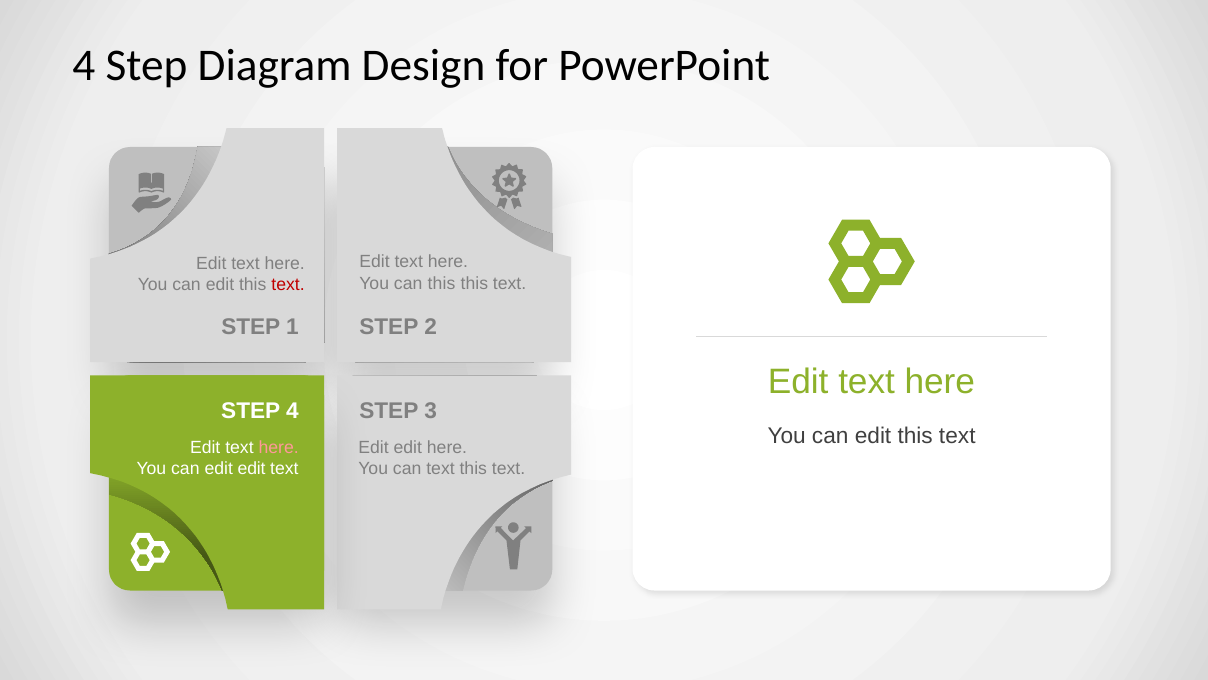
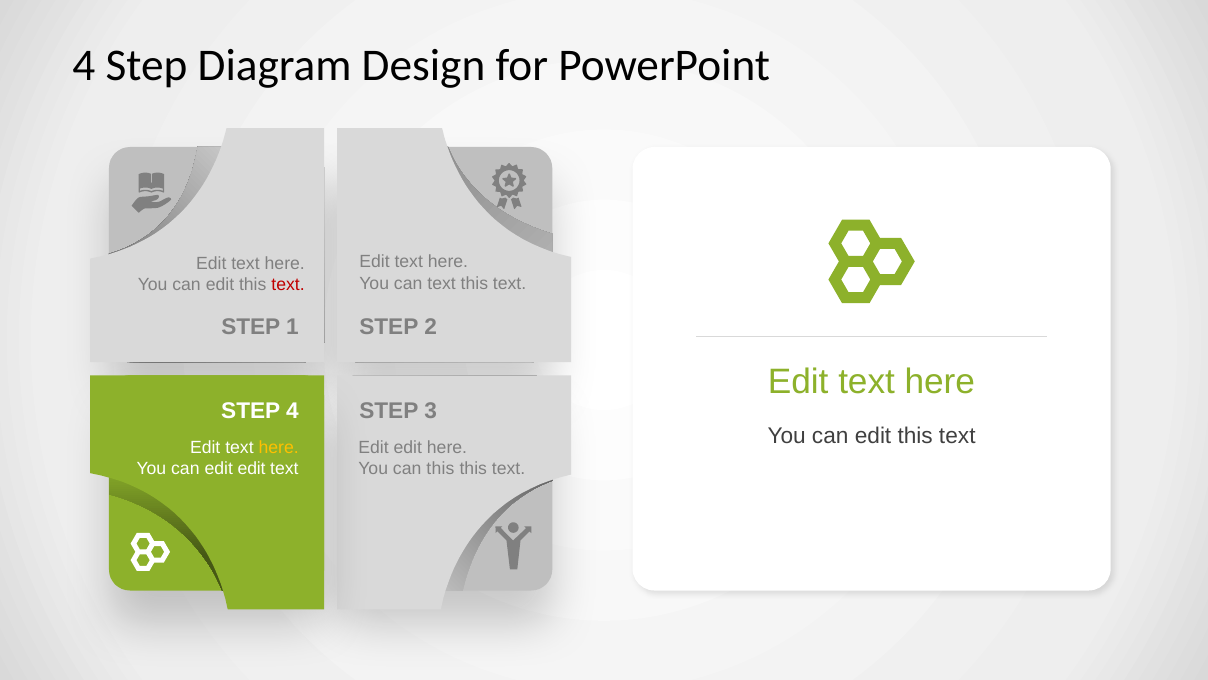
can this: this -> text
here at (279, 447) colour: pink -> yellow
can text: text -> this
